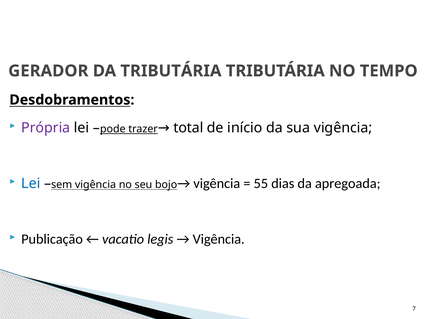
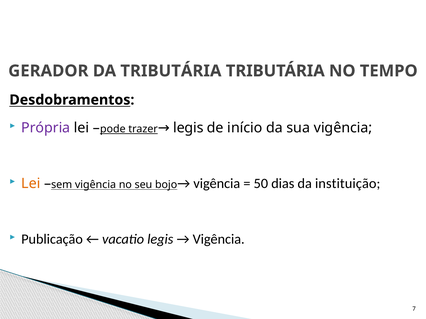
total at (188, 128): total -> legis
Lei at (31, 184) colour: blue -> orange
55: 55 -> 50
apregoada: apregoada -> instituição
